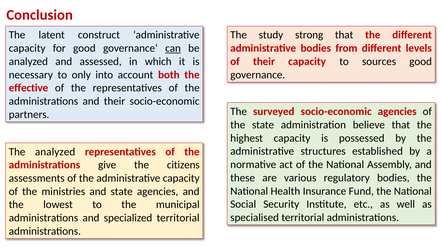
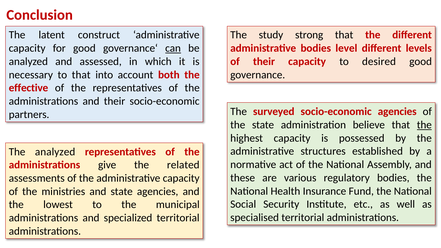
from: from -> level
sources: sources -> desired
to only: only -> that
the at (424, 125) underline: none -> present
citizens: citizens -> related
